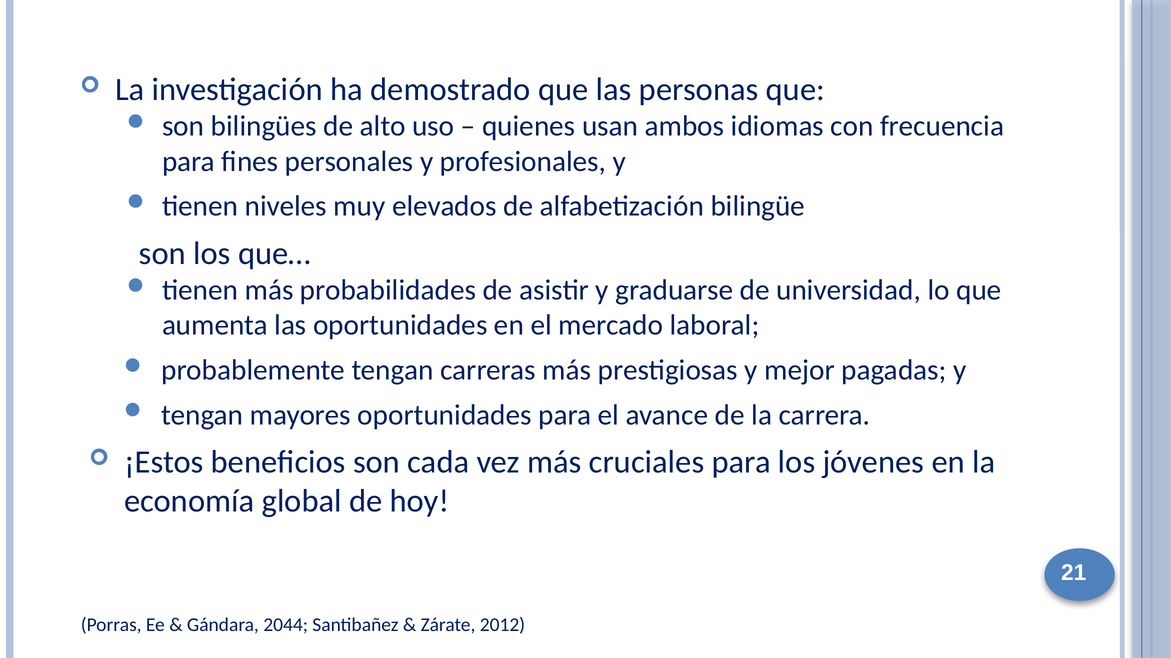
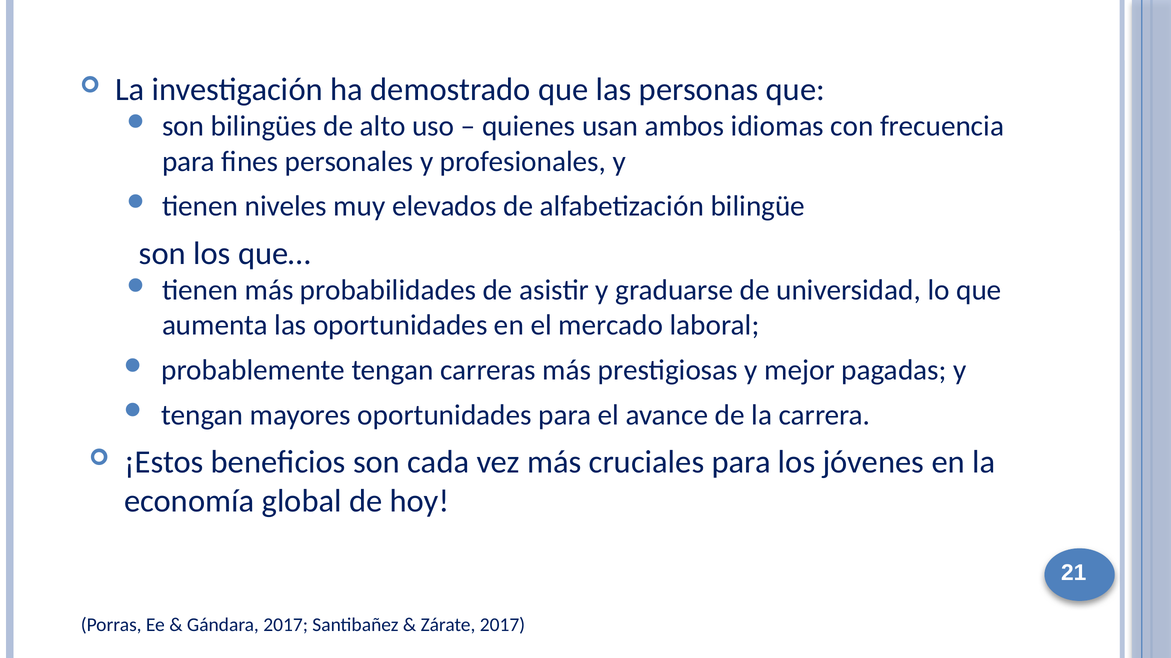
Gándara 2044: 2044 -> 2017
Zárate 2012: 2012 -> 2017
